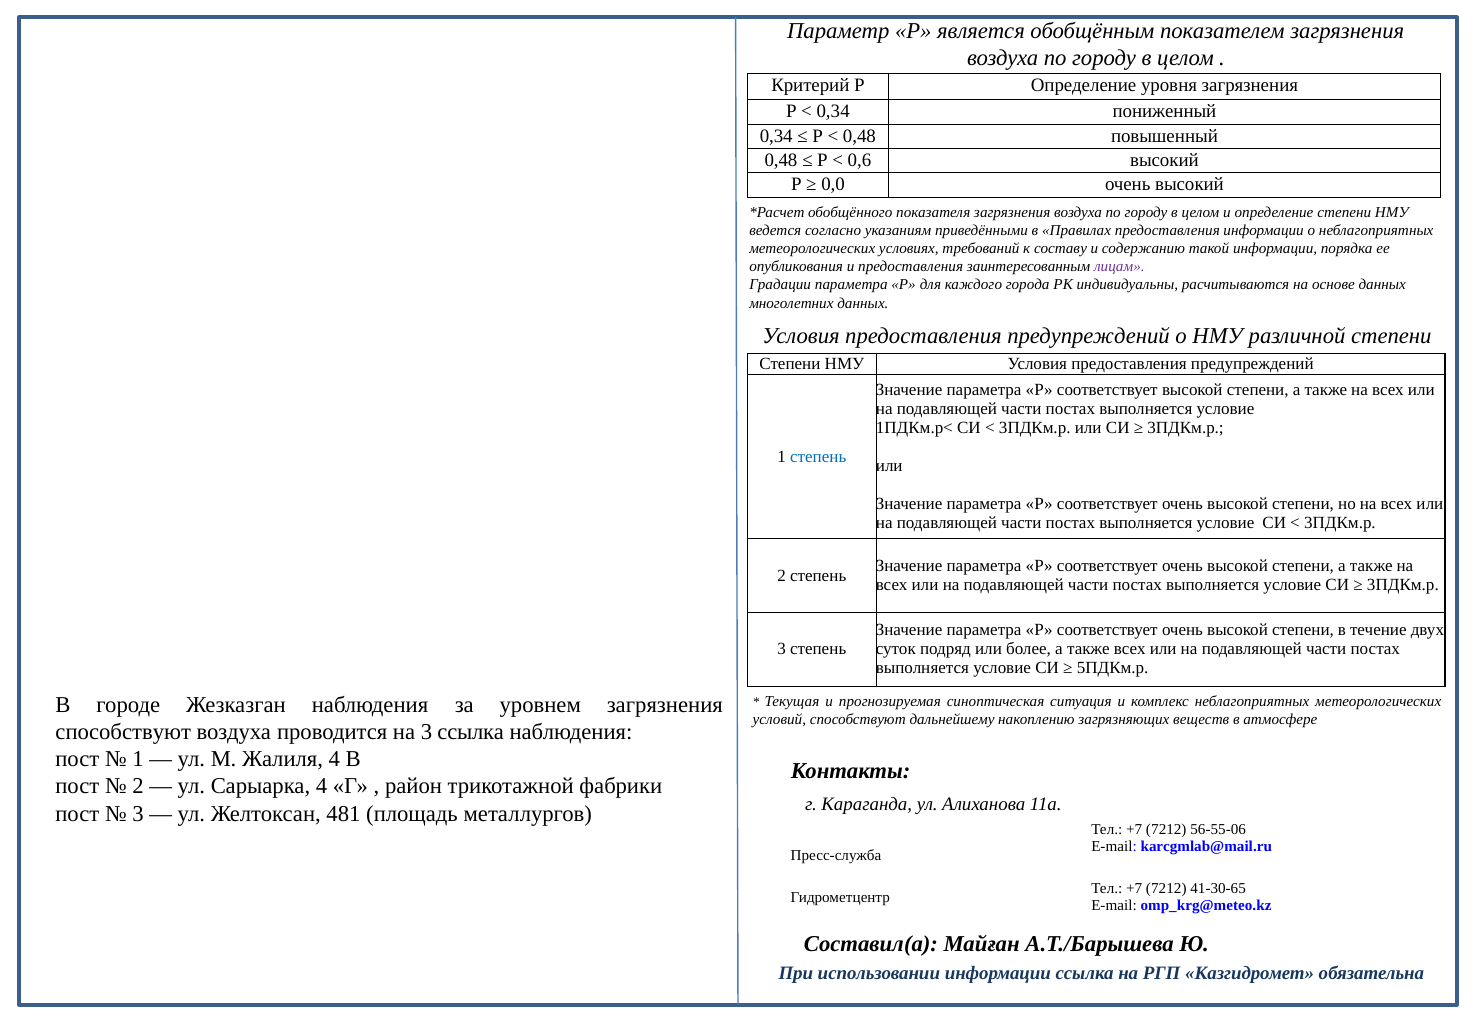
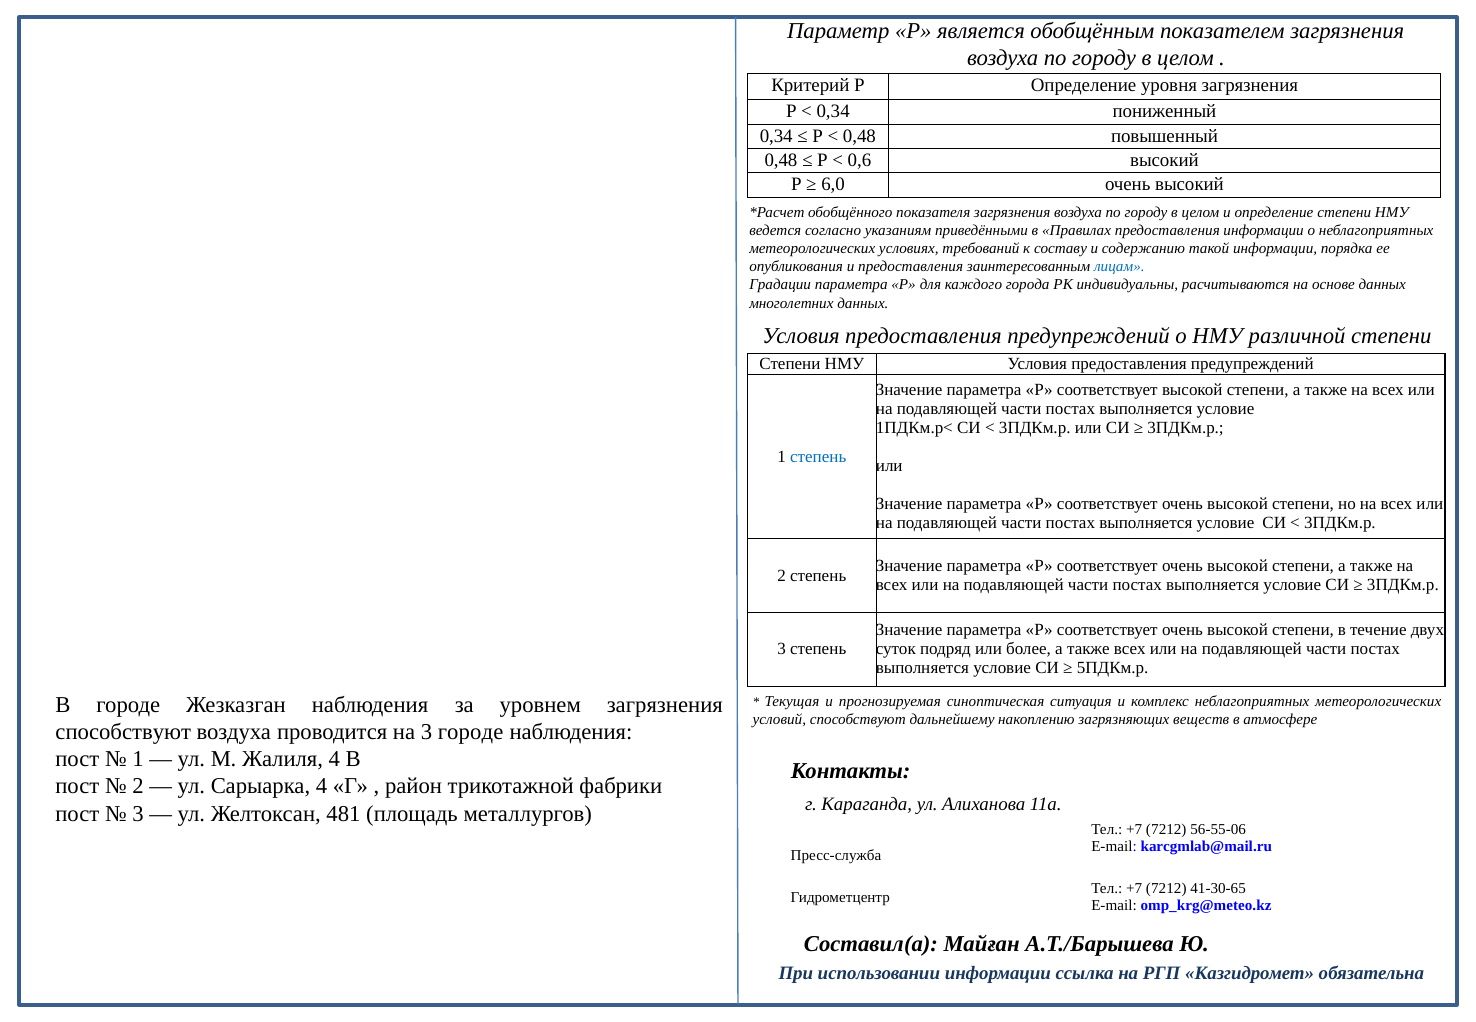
0,0: 0,0 -> 6,0
лицам colour: purple -> blue
3 ссылка: ссылка -> городе
